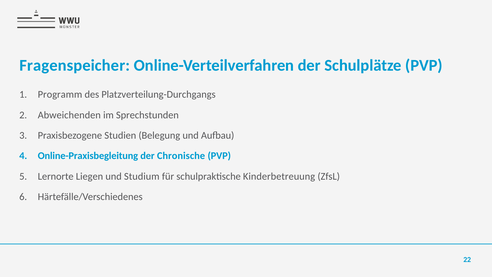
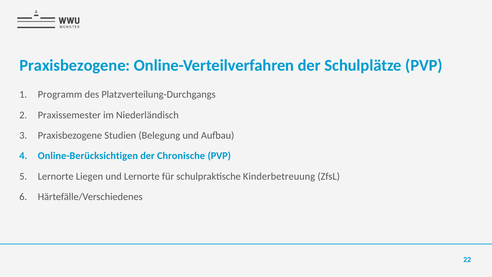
Fragenspeicher at (75, 66): Fragenspeicher -> Praxisbezogene
Abweichenden: Abweichenden -> Praxissemester
Sprechstunden: Sprechstunden -> Niederländisch
Online-Praxisbegleitung: Online-Praxisbegleitung -> Online-Berücksichtigen
und Studium: Studium -> Lernorte
